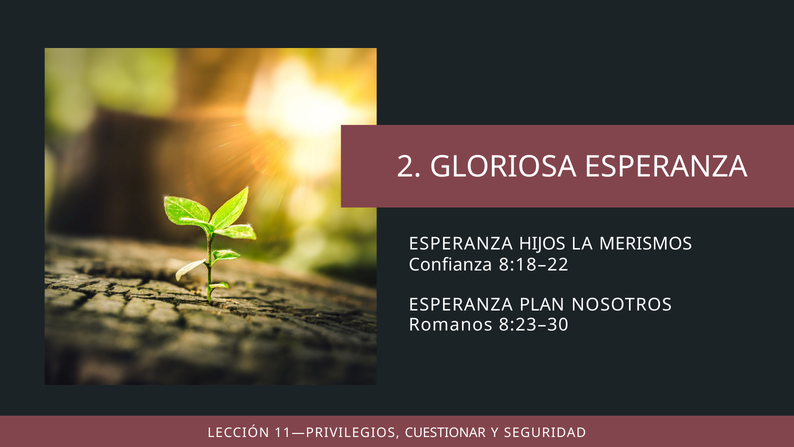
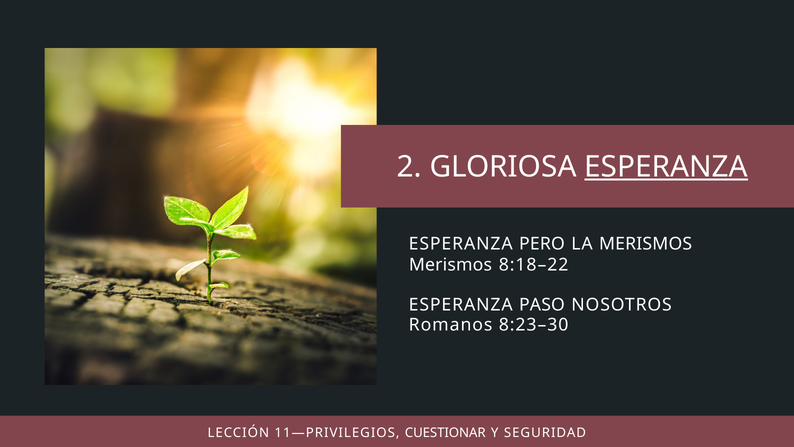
ESPERANZA at (666, 167) underline: none -> present
HIJOS: HIJOS -> PERO
Confianza at (450, 265): Confianza -> Merismos
PLAN: PLAN -> PASO
